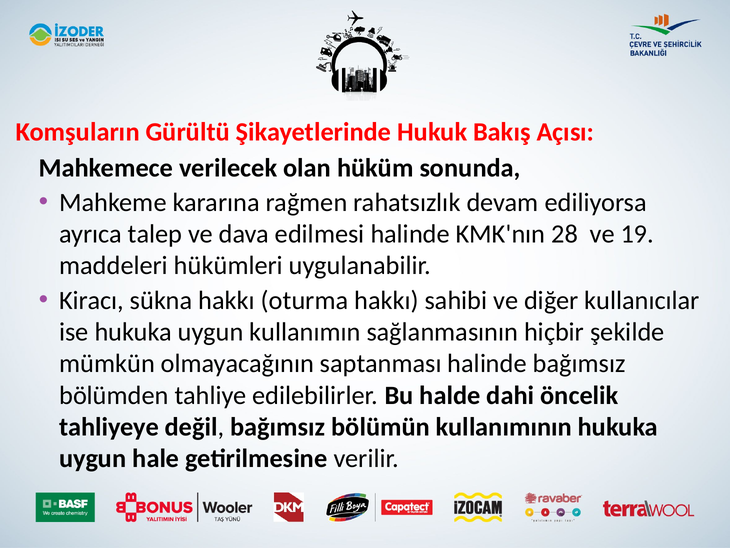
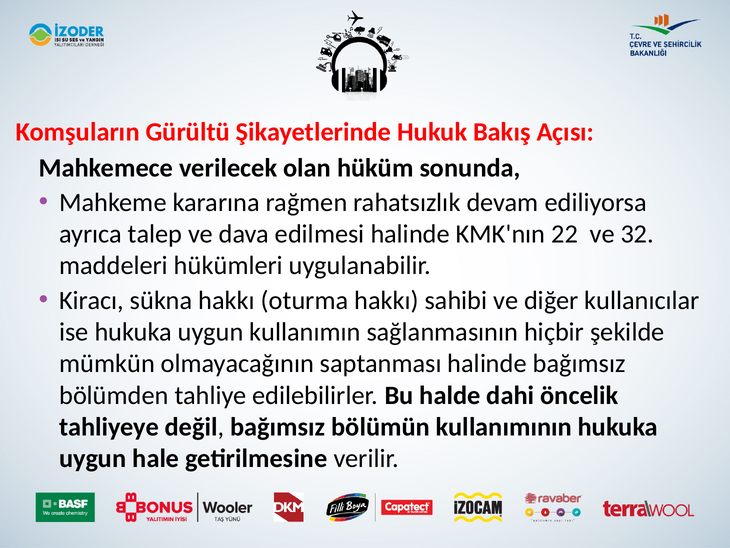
28: 28 -> 22
19: 19 -> 32
